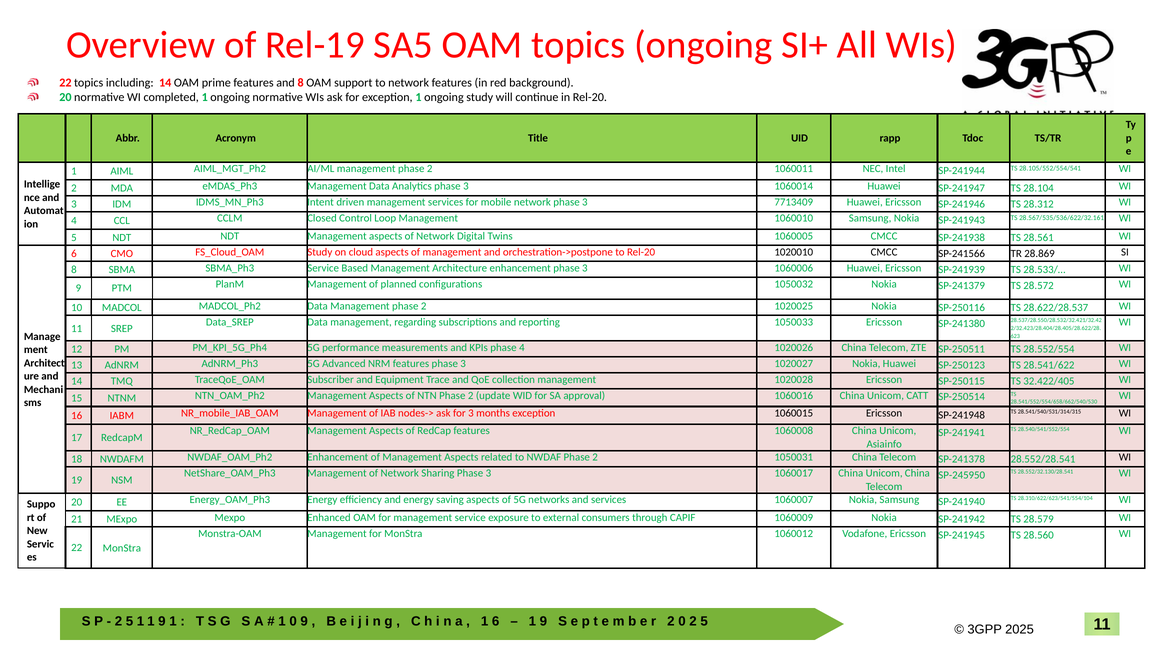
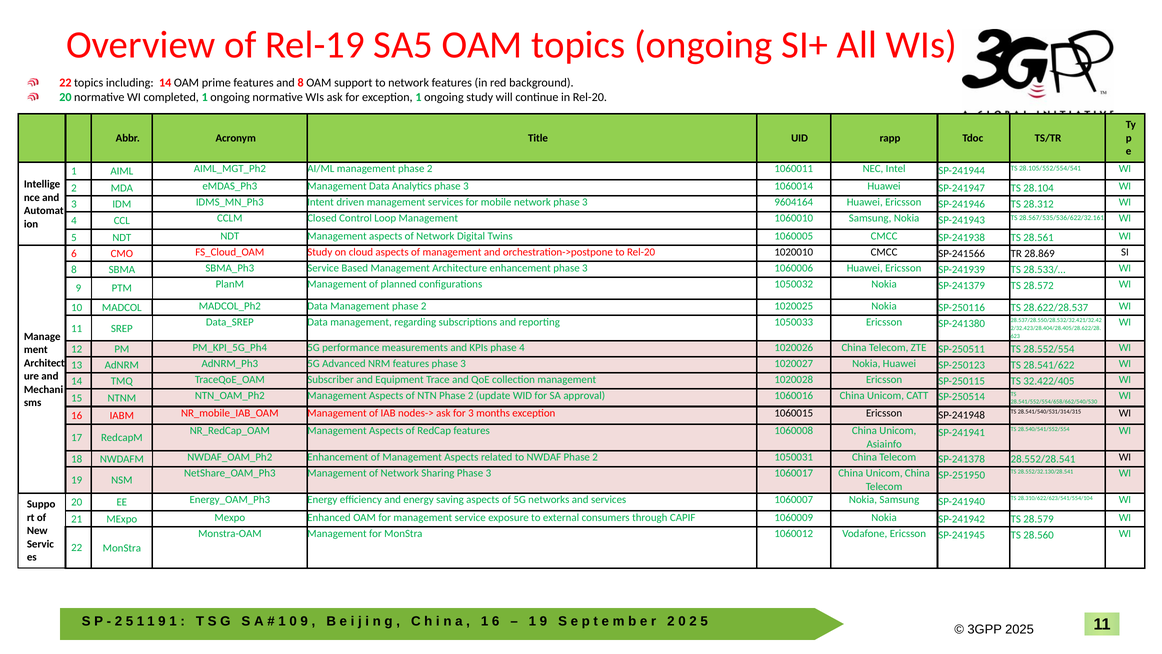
7713409: 7713409 -> 9604164
SP-245950: SP-245950 -> SP-251950
